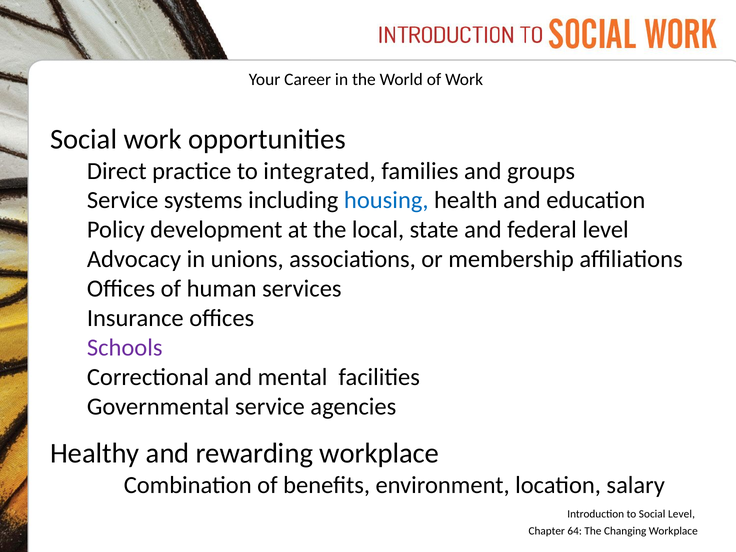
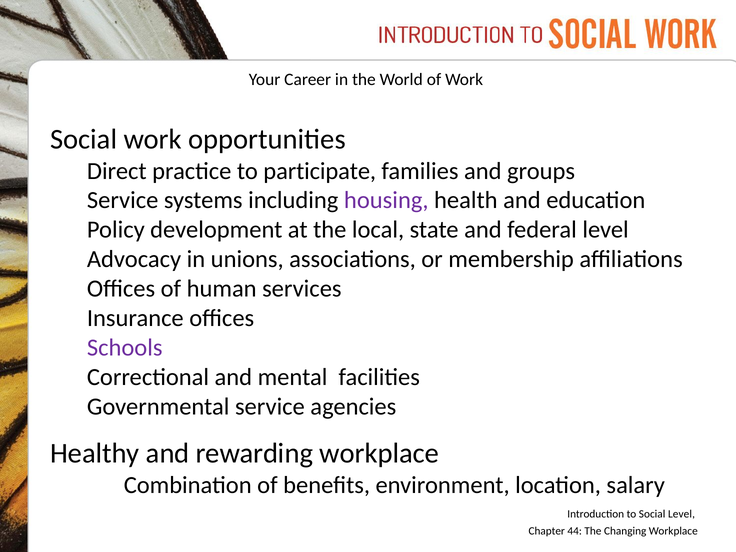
integrated: integrated -> participate
housing colour: blue -> purple
64: 64 -> 44
